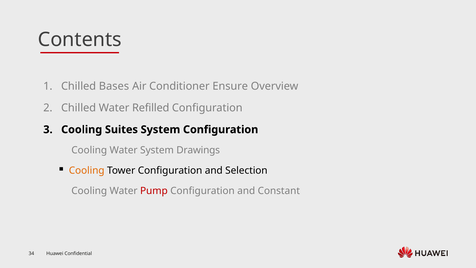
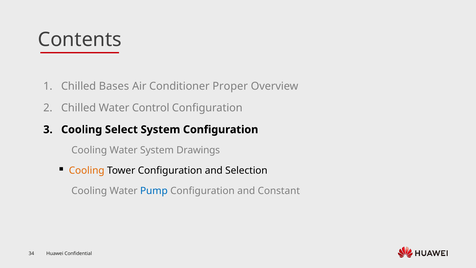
Ensure: Ensure -> Proper
Refilled: Refilled -> Control
Suites: Suites -> Select
Pump colour: red -> blue
